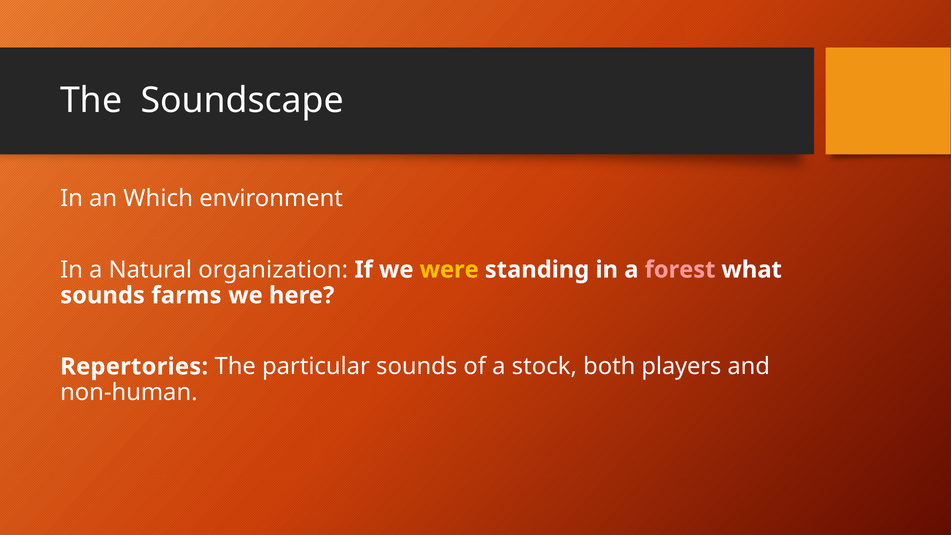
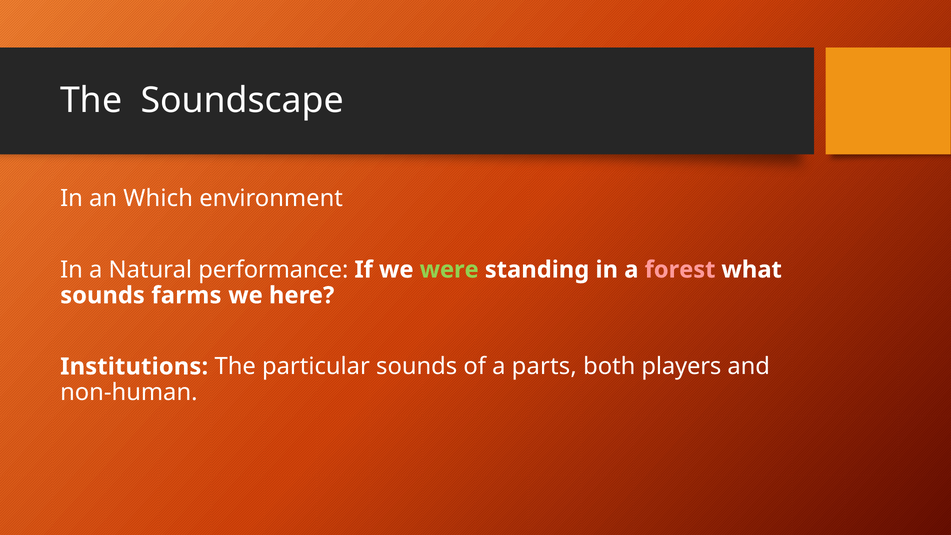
organization: organization -> performance
were colour: yellow -> light green
Repertories: Repertories -> Institutions
stock: stock -> parts
